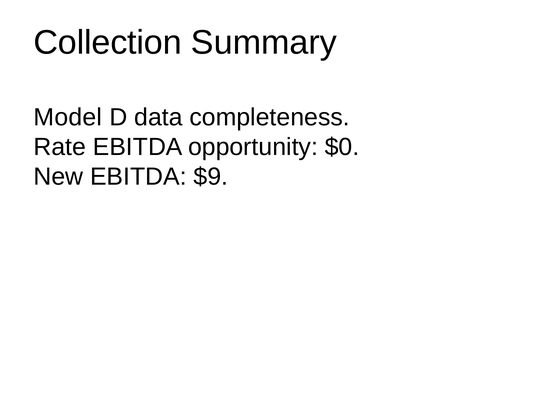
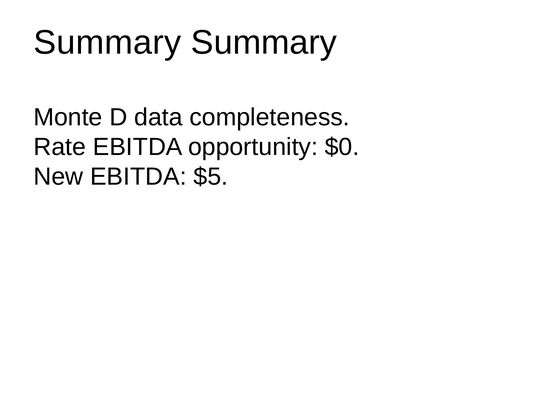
Collection at (108, 42): Collection -> Summary
Model: Model -> Monte
$9: $9 -> $5
